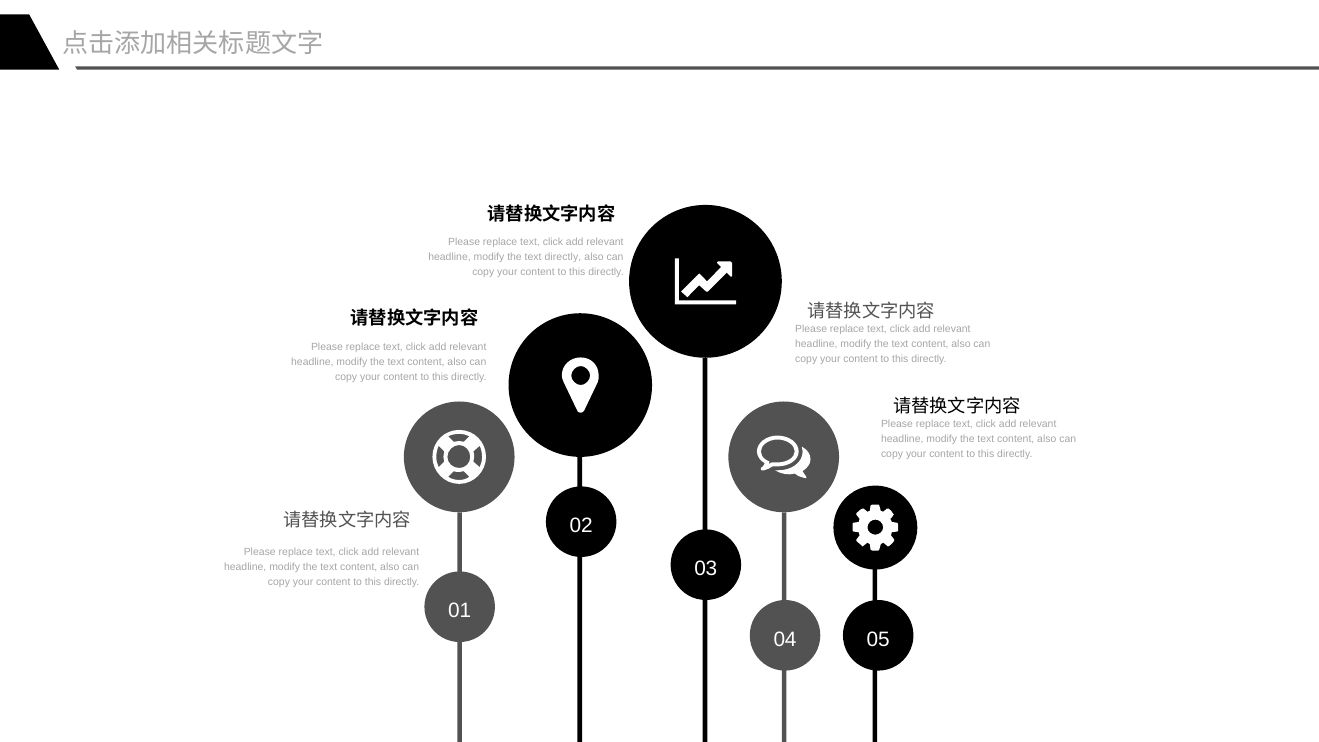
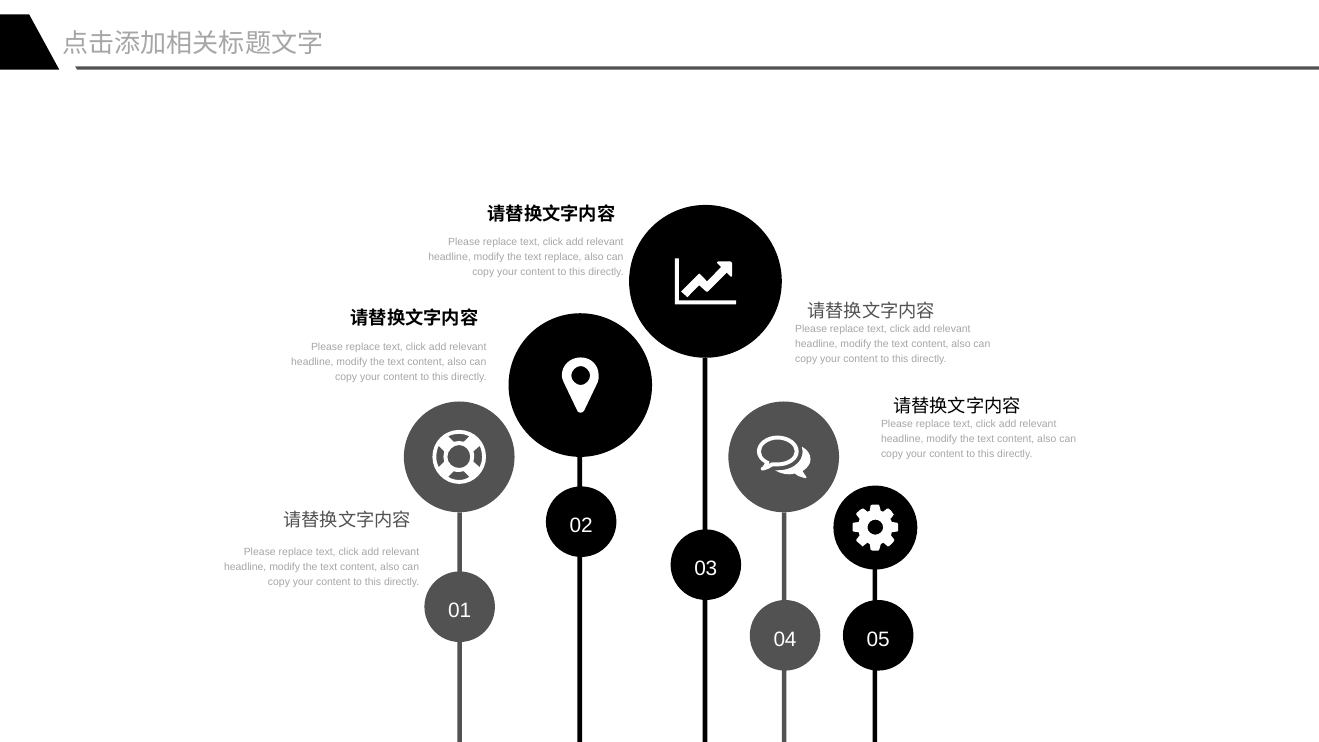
text directly: directly -> replace
